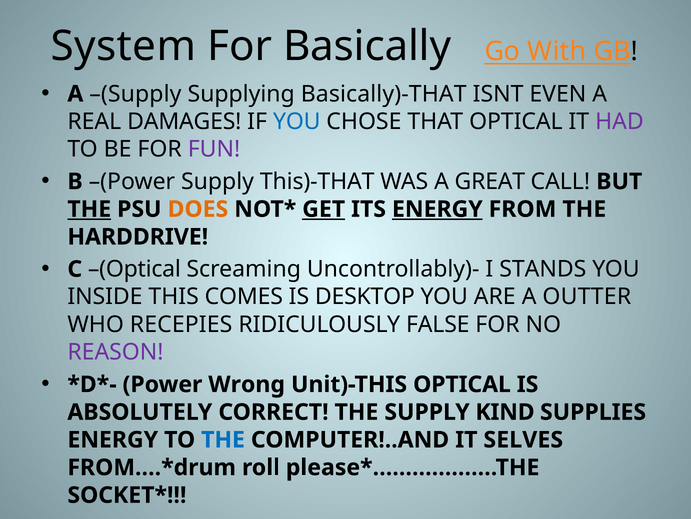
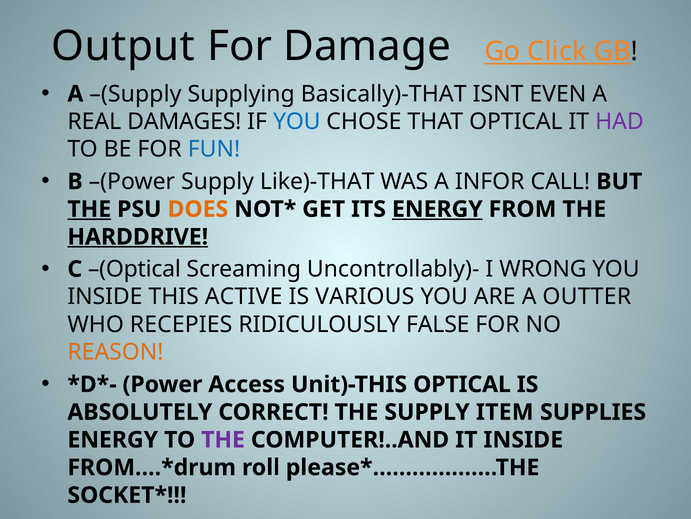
System: System -> Output
Basically: Basically -> Damage
With: With -> Click
FUN colour: purple -> blue
This)-THAT: This)-THAT -> Like)-THAT
GREAT: GREAT -> INFOR
GET underline: present -> none
HARDDRIVE underline: none -> present
STANDS: STANDS -> WRONG
COMES: COMES -> ACTIVE
DESKTOP: DESKTOP -> VARIOUS
REASON colour: purple -> orange
Wrong: Wrong -> Access
KIND: KIND -> ITEM
THE at (223, 439) colour: blue -> purple
IT SELVES: SELVES -> INSIDE
